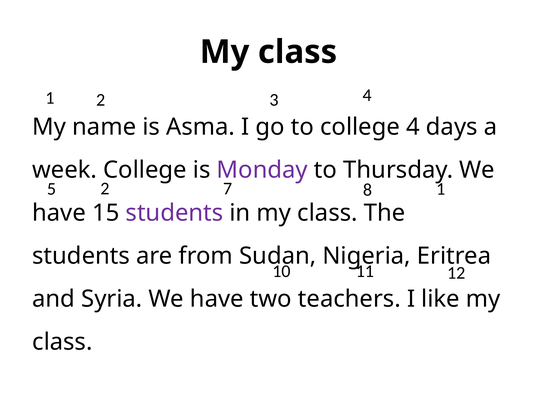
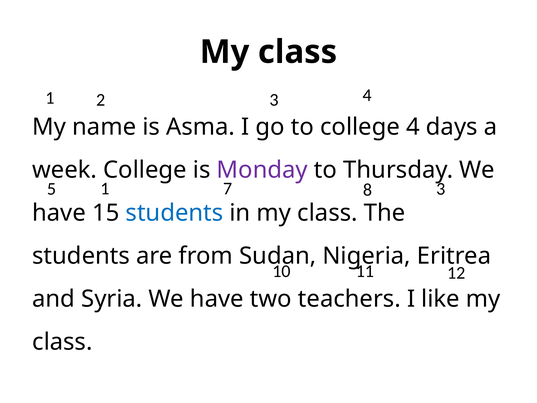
5 2: 2 -> 1
8 1: 1 -> 3
students at (174, 213) colour: purple -> blue
